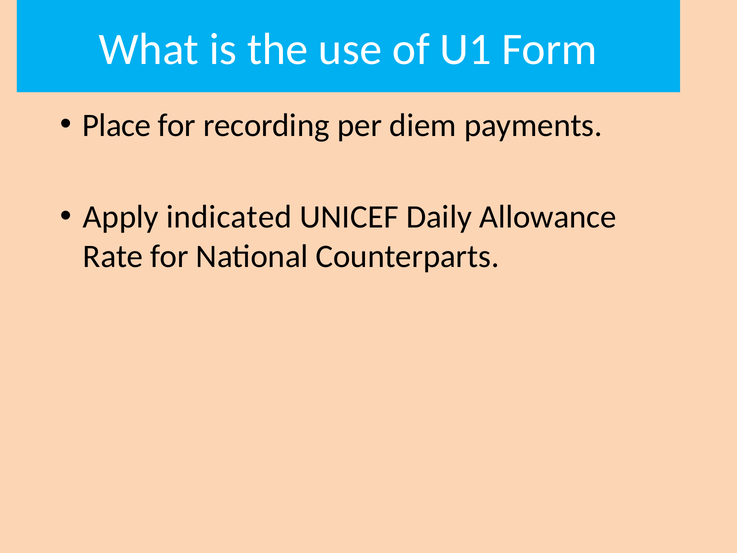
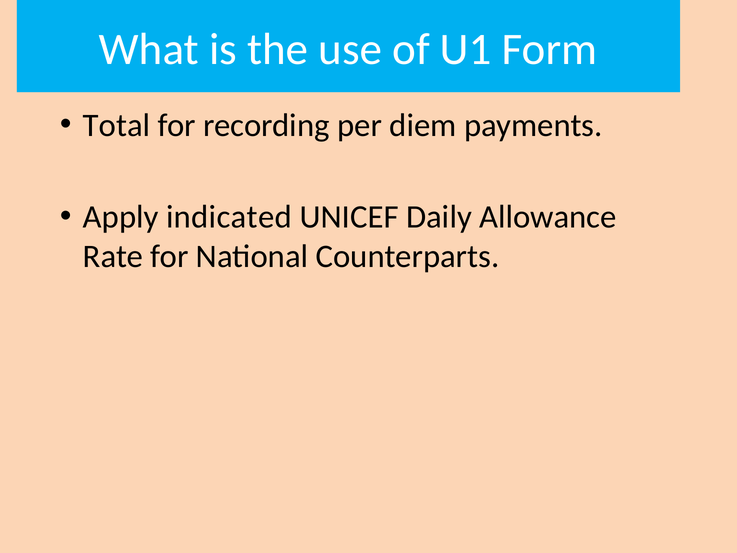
Place: Place -> Total
